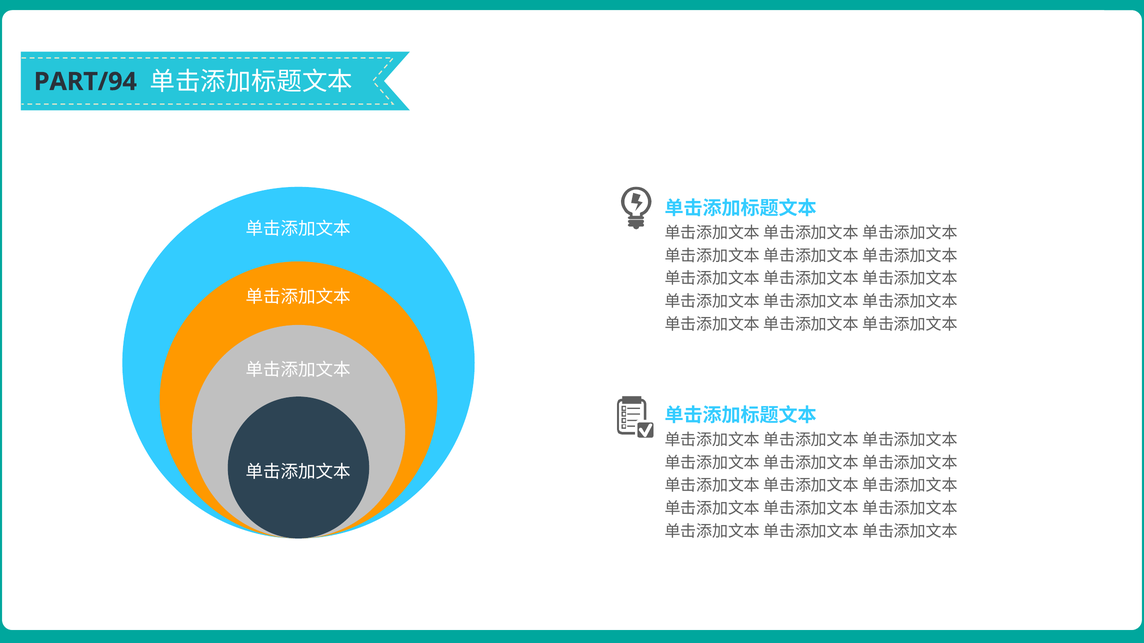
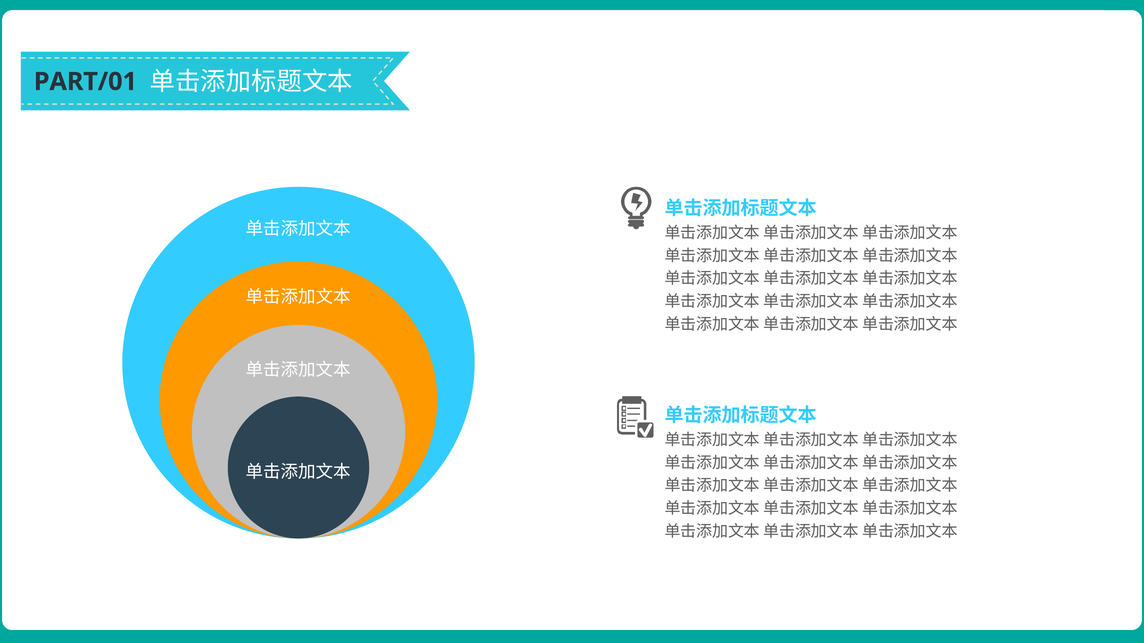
PART/94: PART/94 -> PART/01
